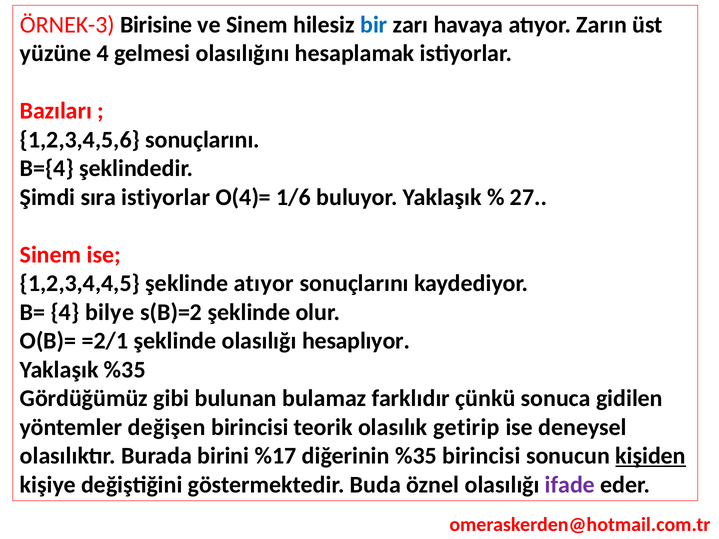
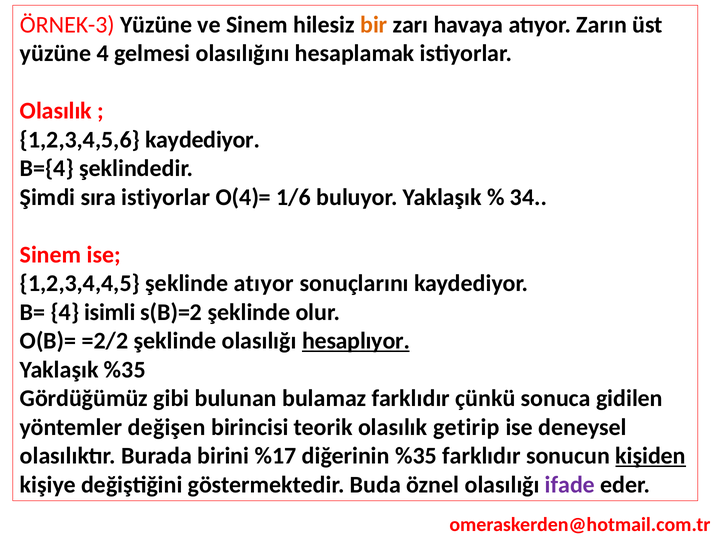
ÖRNEK-3 Birisine: Birisine -> Yüzüne
bir colour: blue -> orange
Bazıları at (56, 111): Bazıları -> Olasılık
1,2,3,4,5,6 sonuçlarını: sonuçlarını -> kaydediyor
27: 27 -> 34
bilye: bilye -> isimli
=2/1: =2/1 -> =2/2
hesaplıyor underline: none -> present
%35 birincisi: birincisi -> farklıdır
